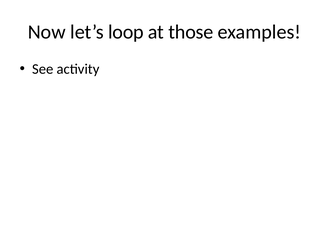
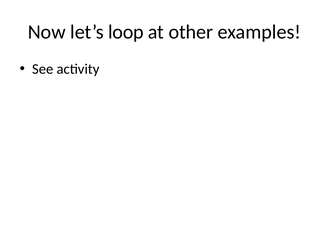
those: those -> other
